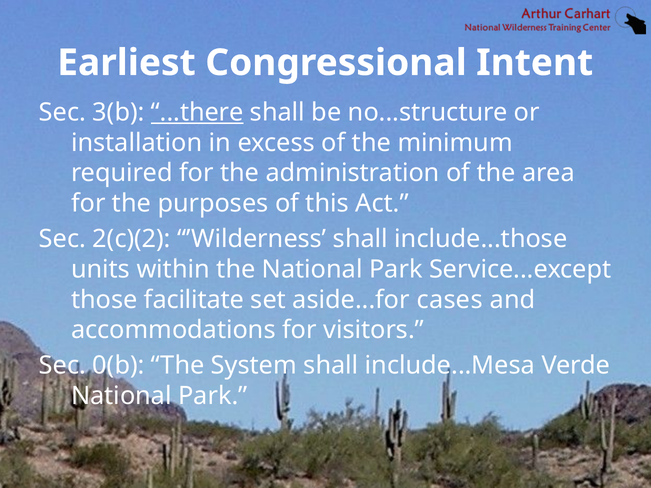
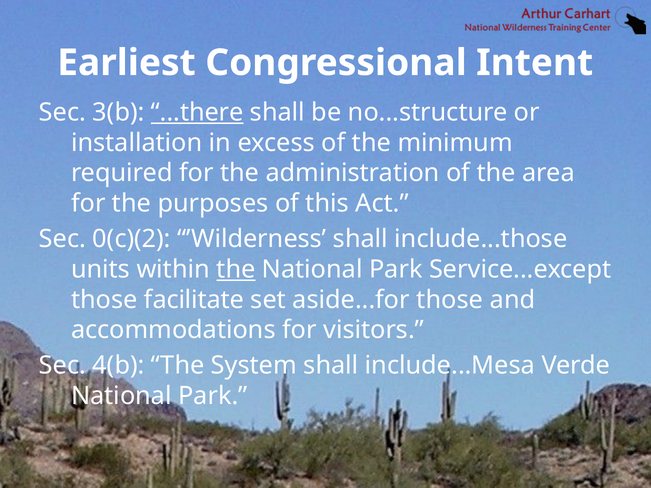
2(c)(2: 2(c)(2 -> 0(c)(2
the at (236, 269) underline: none -> present
aside...for cases: cases -> those
0(b: 0(b -> 4(b
